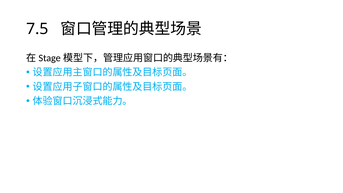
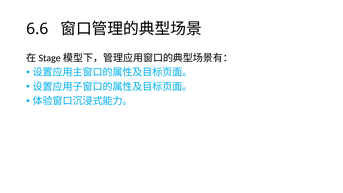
7.5: 7.5 -> 6.6
